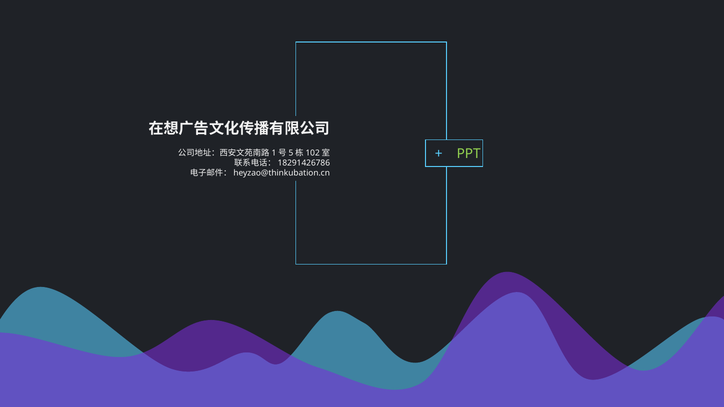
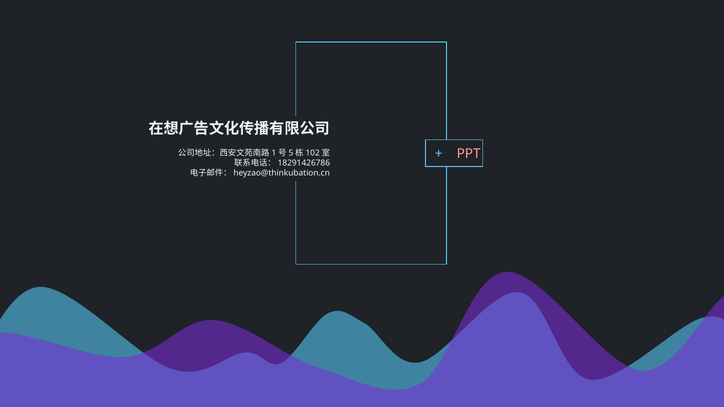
PPT colour: light green -> pink
